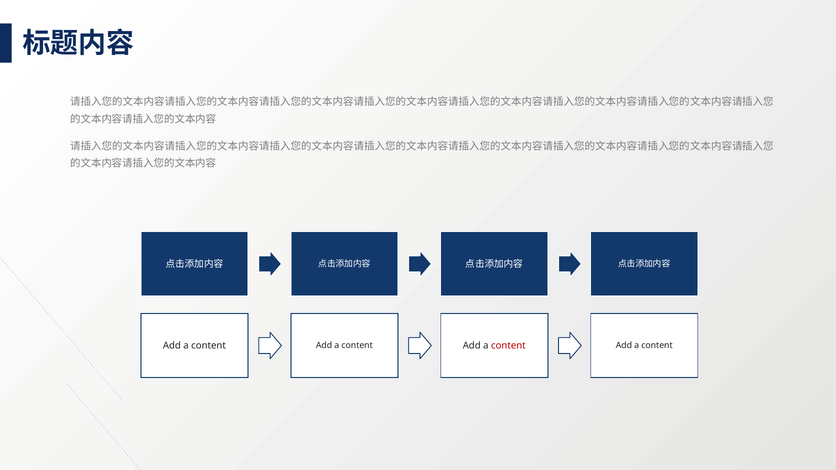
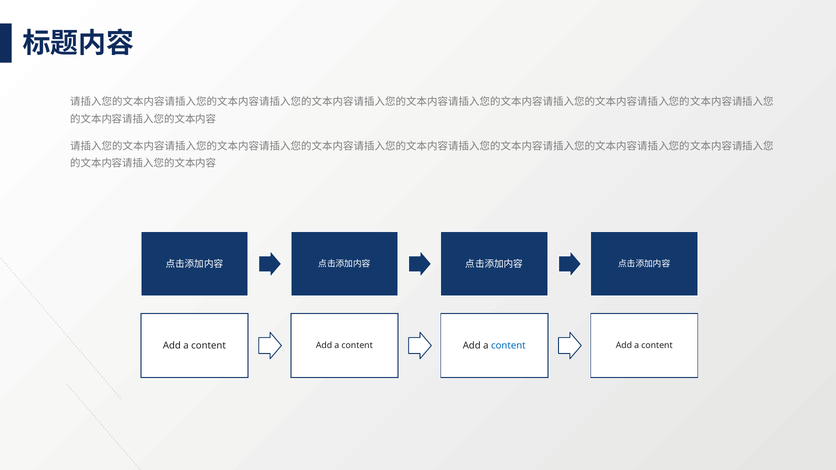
content at (508, 346) colour: red -> blue
